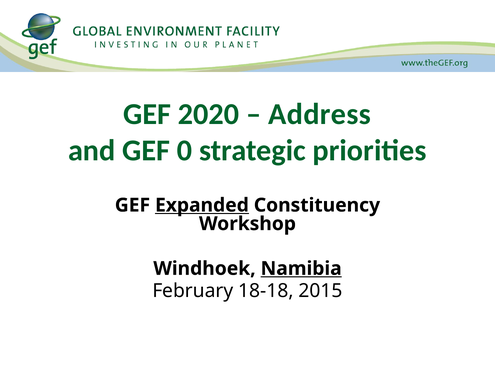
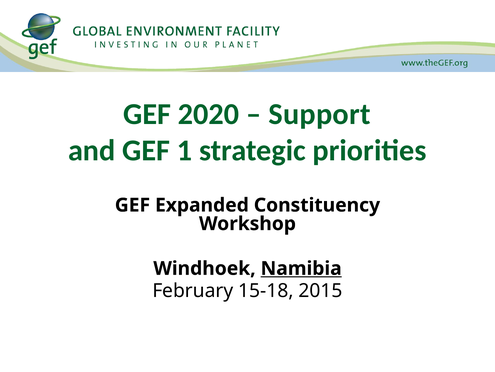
Address: Address -> Support
0: 0 -> 1
Expanded underline: present -> none
18-18: 18-18 -> 15-18
